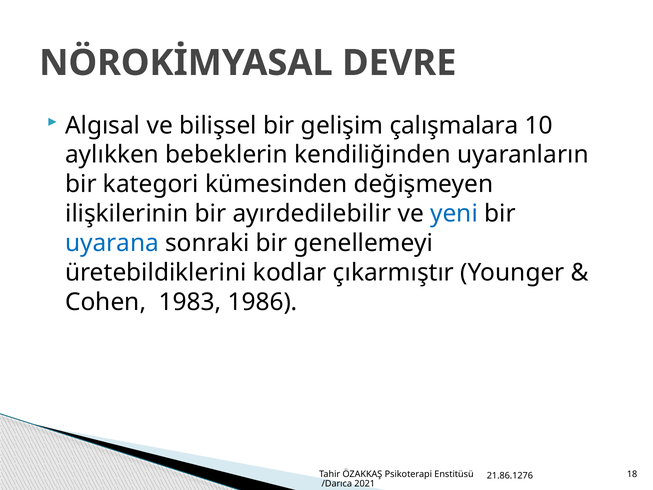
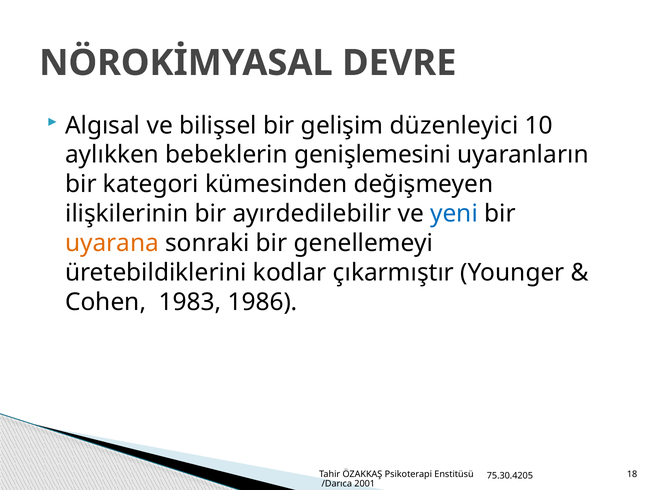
çalışmalara: çalışmalara -> düzenleyici
kendiliğinden: kendiliğinden -> genişlemesini
uyarana colour: blue -> orange
21.86.1276: 21.86.1276 -> 75.30.4205
2021: 2021 -> 2001
